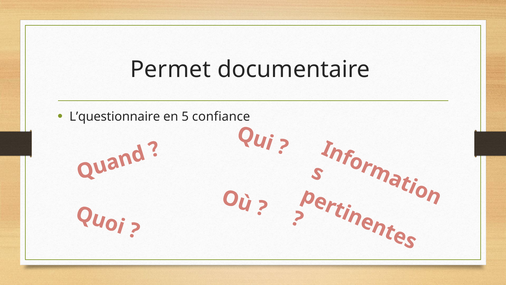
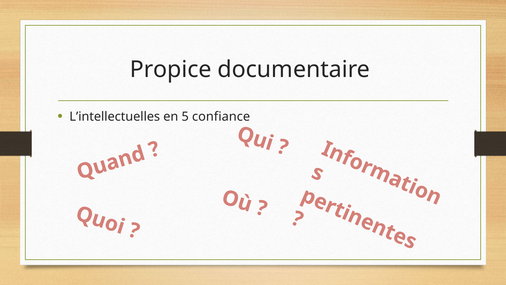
Permet: Permet -> Propice
L’questionnaire: L’questionnaire -> L’intellectuelles
